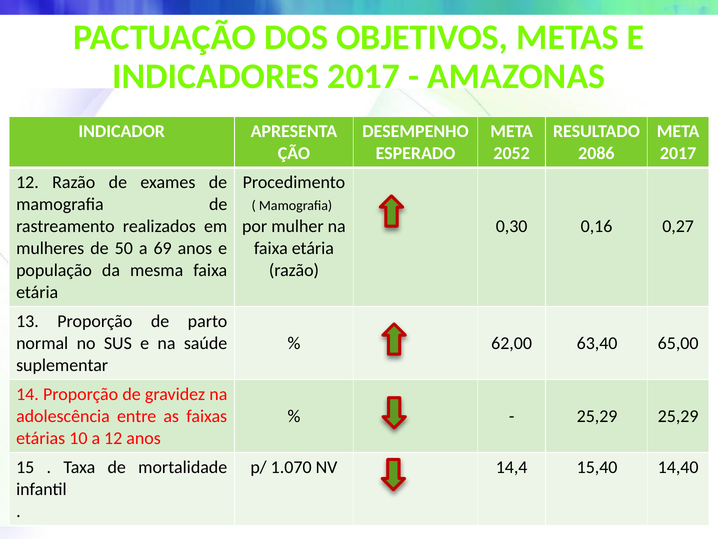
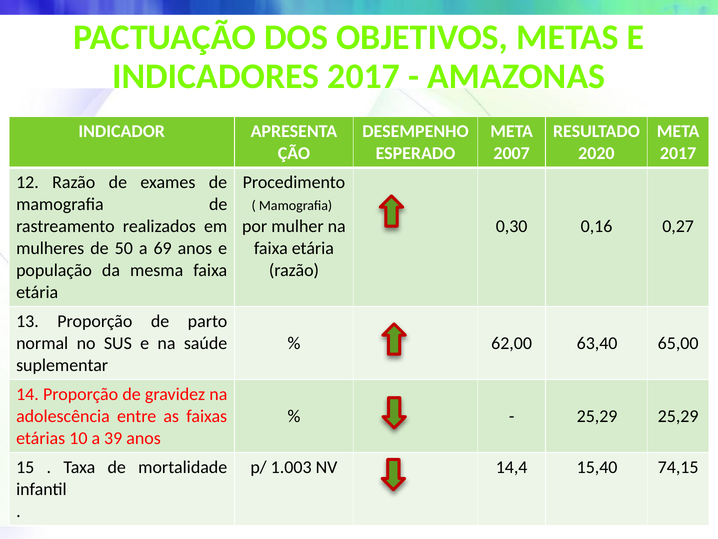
2052: 2052 -> 2007
2086: 2086 -> 2020
a 12: 12 -> 39
1.070: 1.070 -> 1.003
14,40: 14,40 -> 74,15
